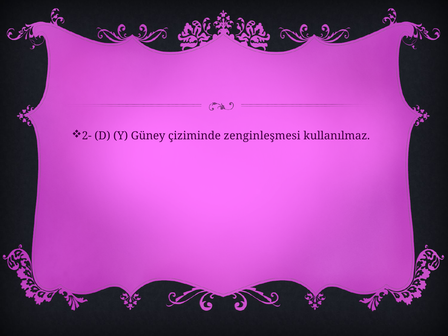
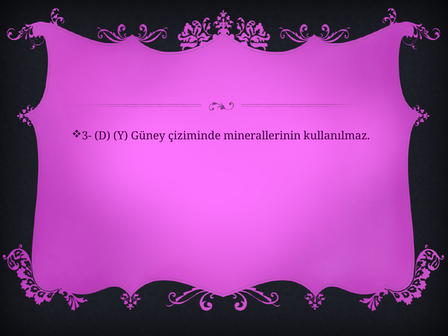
2-: 2- -> 3-
zenginleşmesi: zenginleşmesi -> minerallerinin
